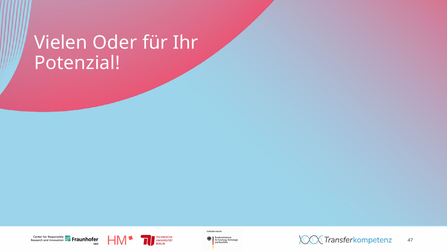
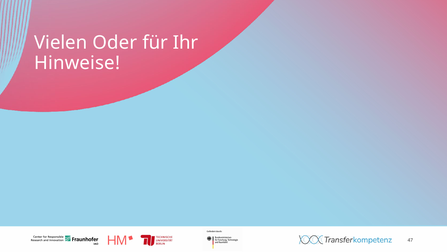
Potenzial: Potenzial -> Hinweise
